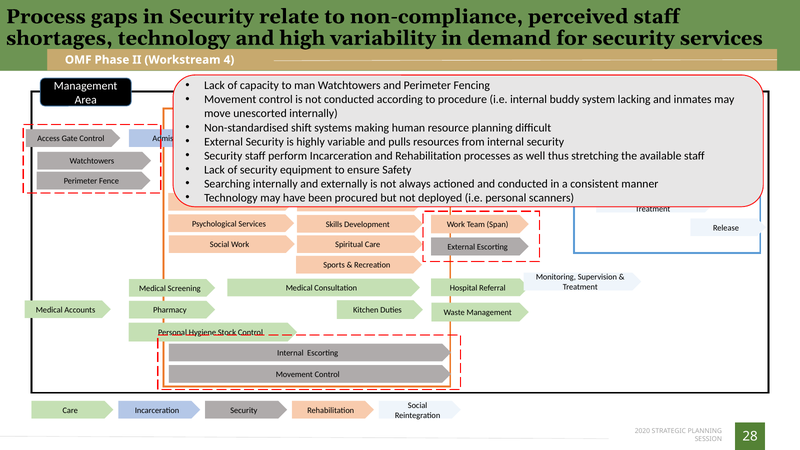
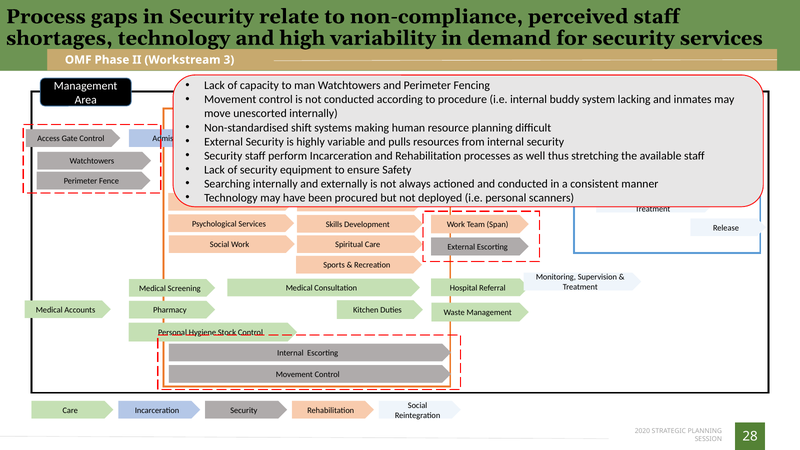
4: 4 -> 3
